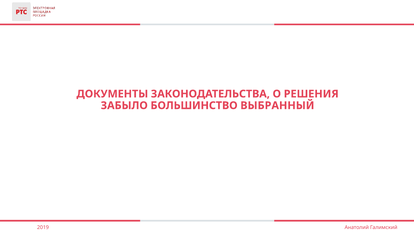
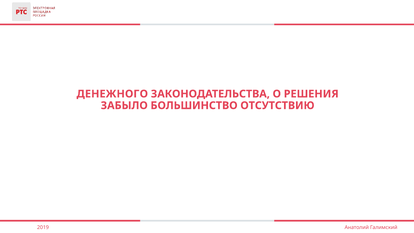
ДОКУМЕНТЫ: ДОКУМЕНТЫ -> ДЕНЕЖНОГО
ВЫБРАННЫЙ: ВЫБРАННЫЙ -> ОТСУТСТВИЮ
